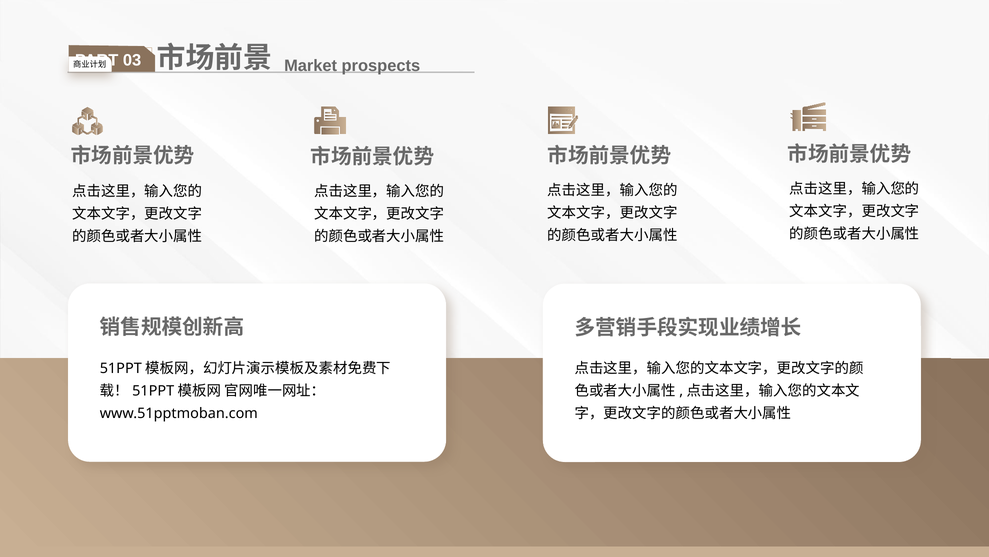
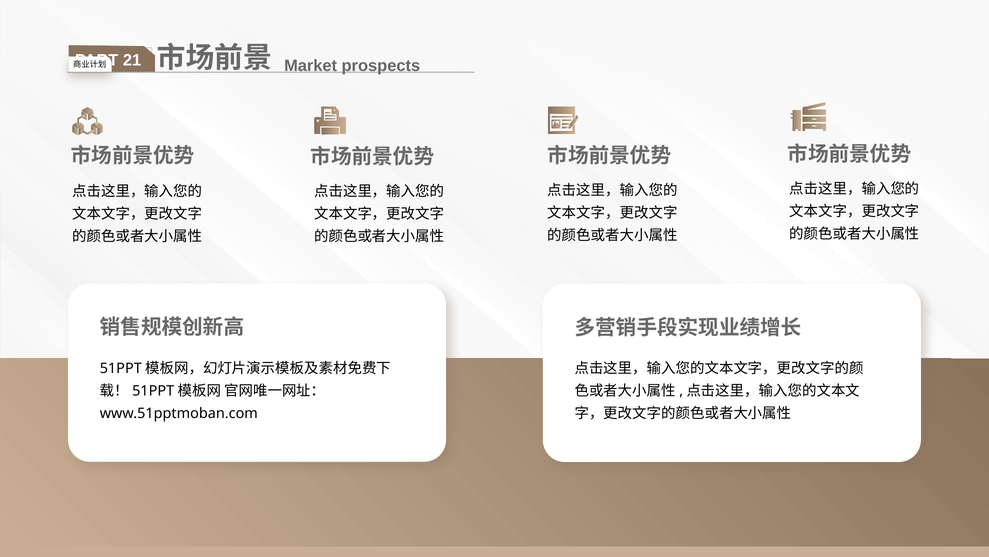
03: 03 -> 21
